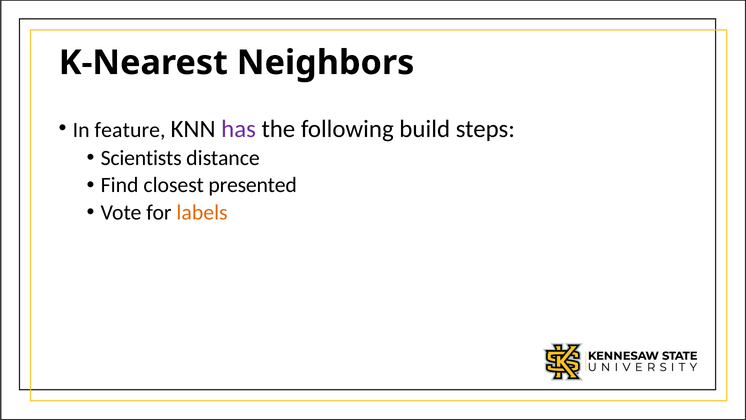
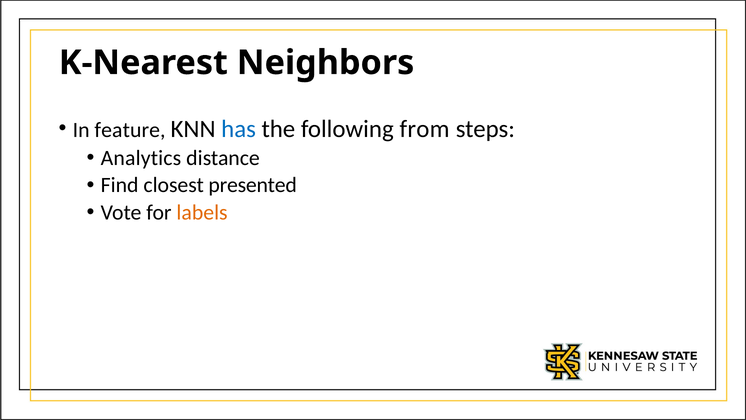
has colour: purple -> blue
build: build -> from
Scientists: Scientists -> Analytics
